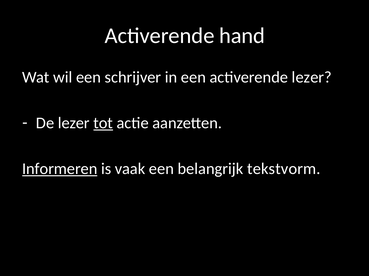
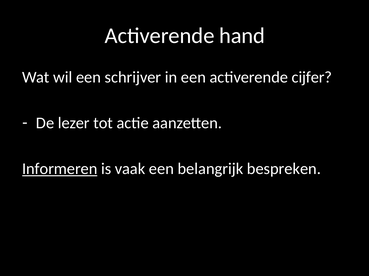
activerende lezer: lezer -> cijfer
tot underline: present -> none
tekstvorm: tekstvorm -> bespreken
